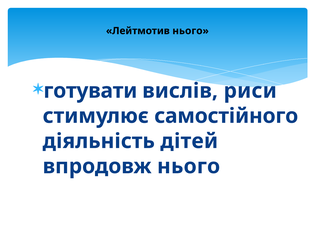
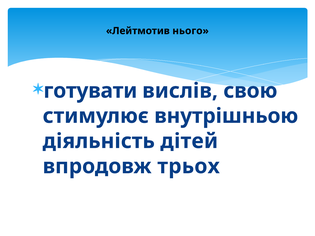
риси: риси -> свою
самостійного: самостійного -> внутрішньою
впродовж нього: нього -> трьох
